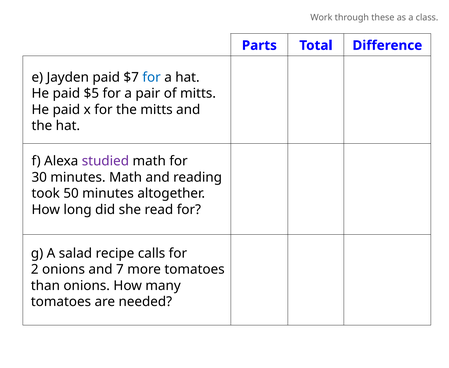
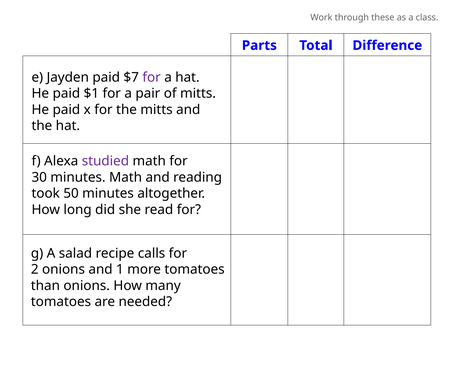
for at (152, 77) colour: blue -> purple
$5: $5 -> $1
7: 7 -> 1
